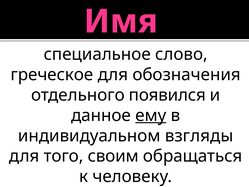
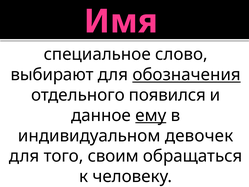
греческое: греческое -> выбирают
обозначения underline: none -> present
взгляды: взгляды -> девочек
